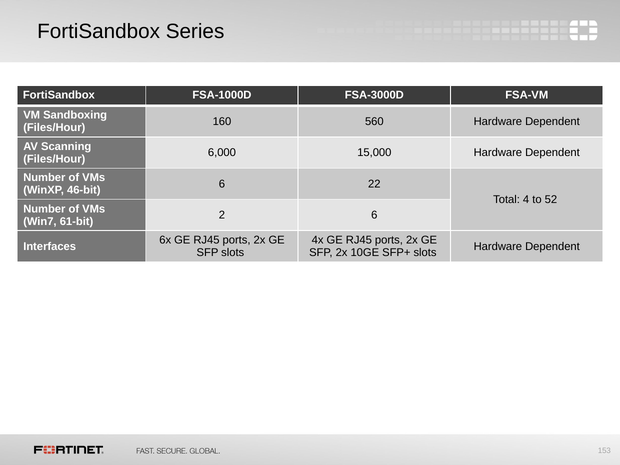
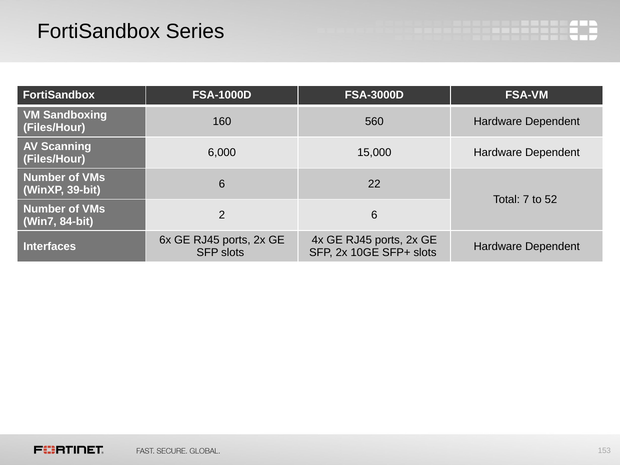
46-bit: 46-bit -> 39-bit
4: 4 -> 7
61-bit: 61-bit -> 84-bit
